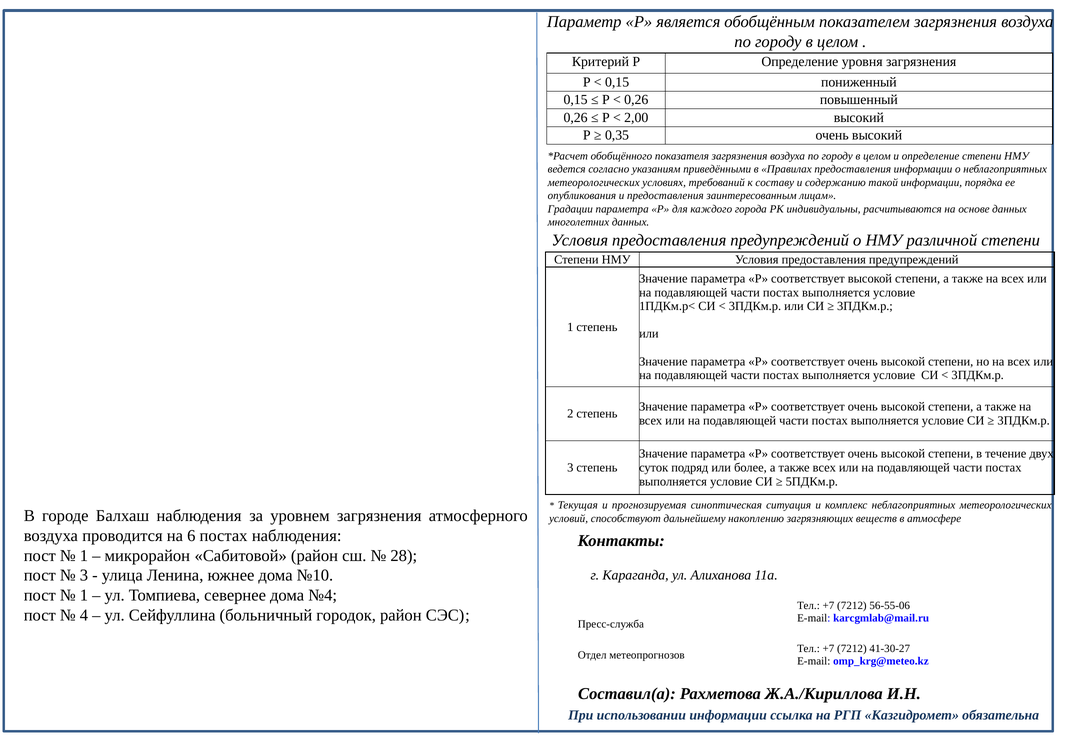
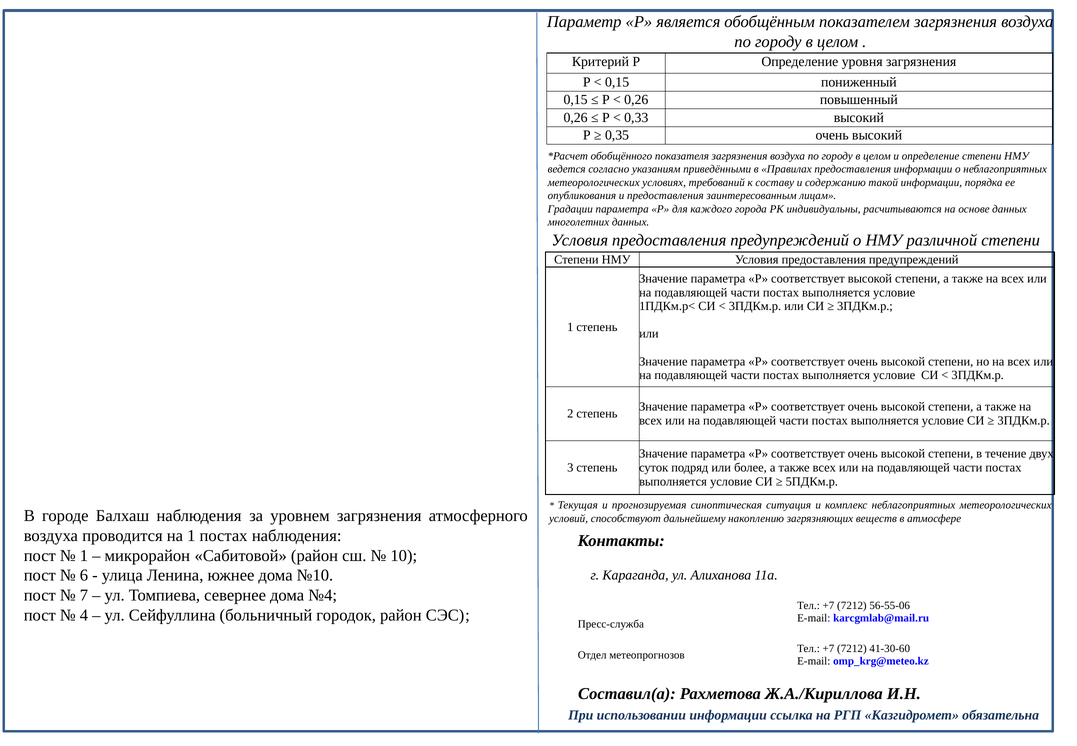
2,00: 2,00 -> 0,33
на 6: 6 -> 1
28: 28 -> 10
3 at (84, 575): 3 -> 6
1 at (84, 595): 1 -> 7
41-30-27: 41-30-27 -> 41-30-60
